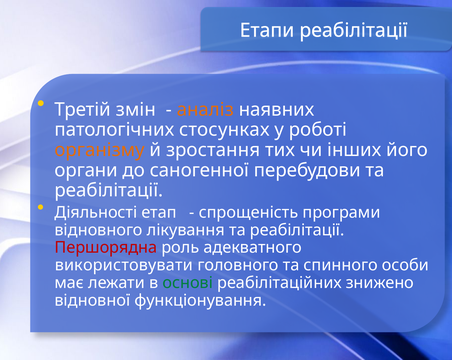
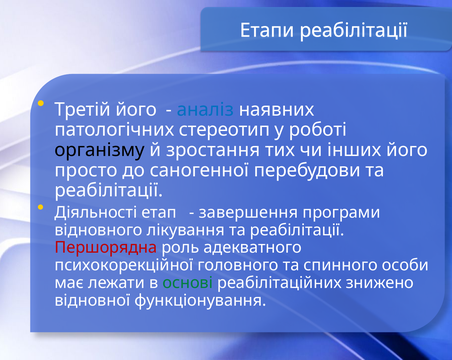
Третiй змiн: змiн -> його
аналiз colour: orange -> blue
стосунках: стосунках -> стереотип
органiзму colour: orange -> black
органи: органи -> просто
спрощеність: спрощеність -> завершення
використовувати: використовувати -> психокорекційної
